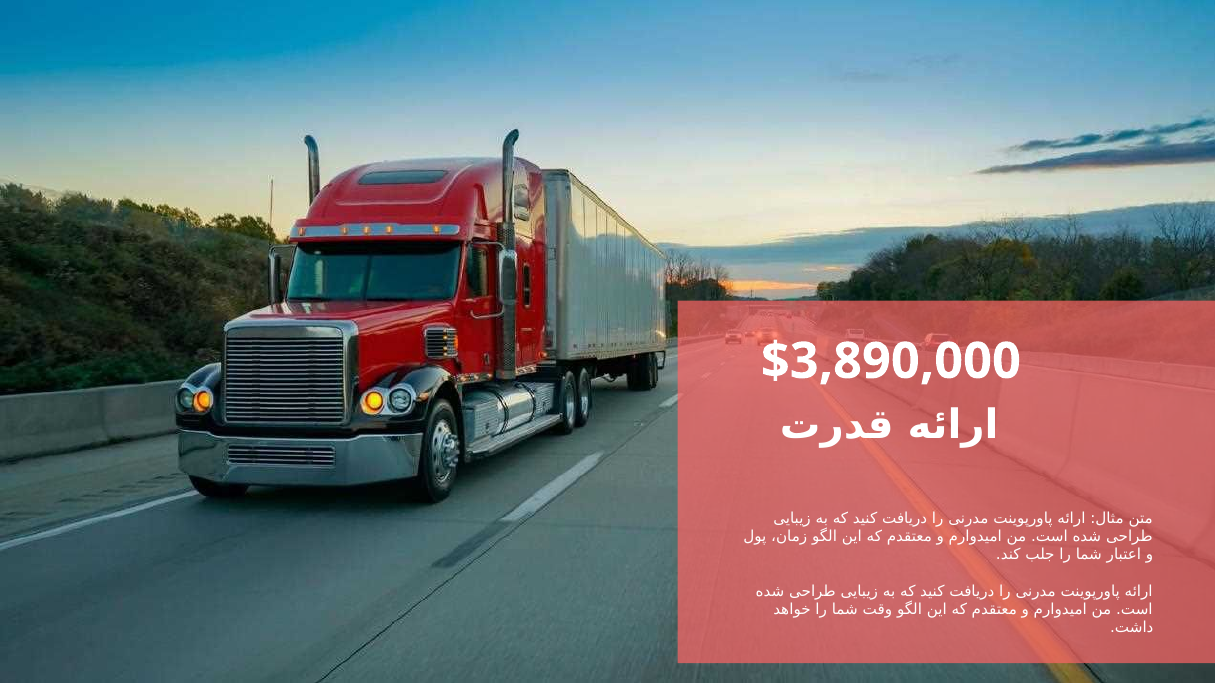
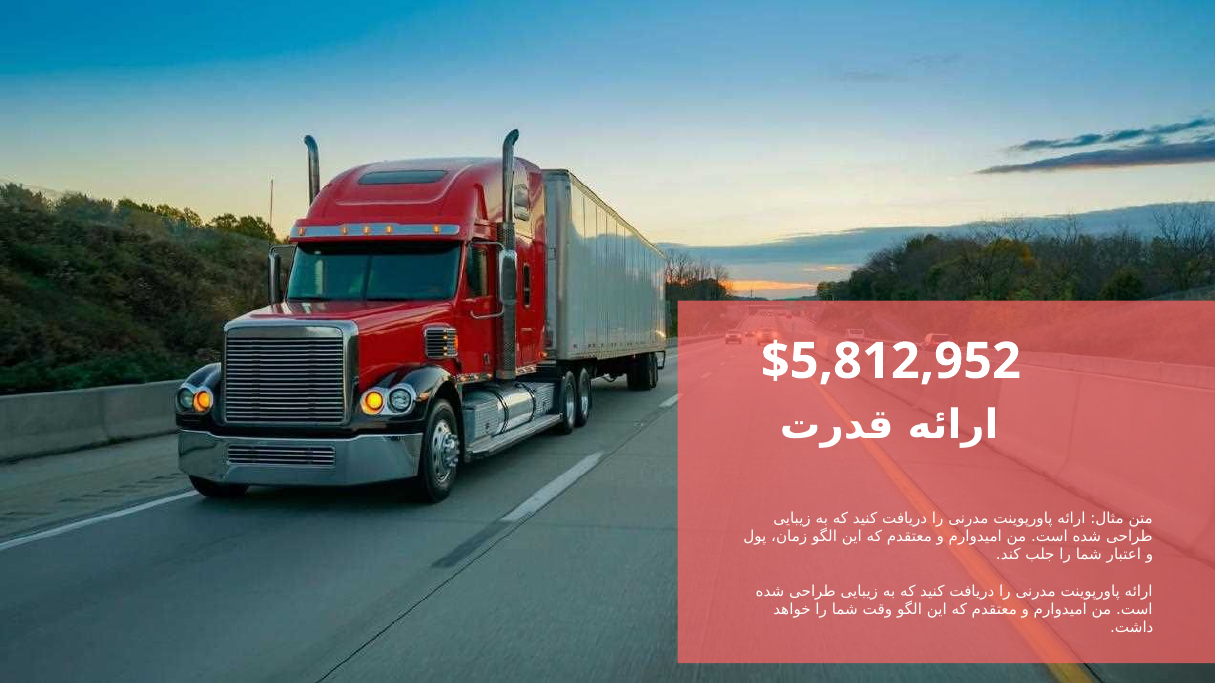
$3,890,000: $3,890,000 -> $5,812,952
